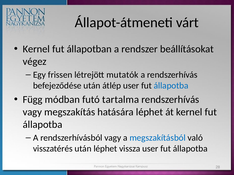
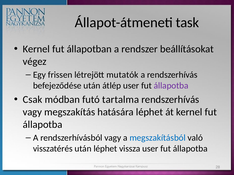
várt: várt -> task
állapotba at (171, 86) colour: blue -> purple
Függ: Függ -> Csak
